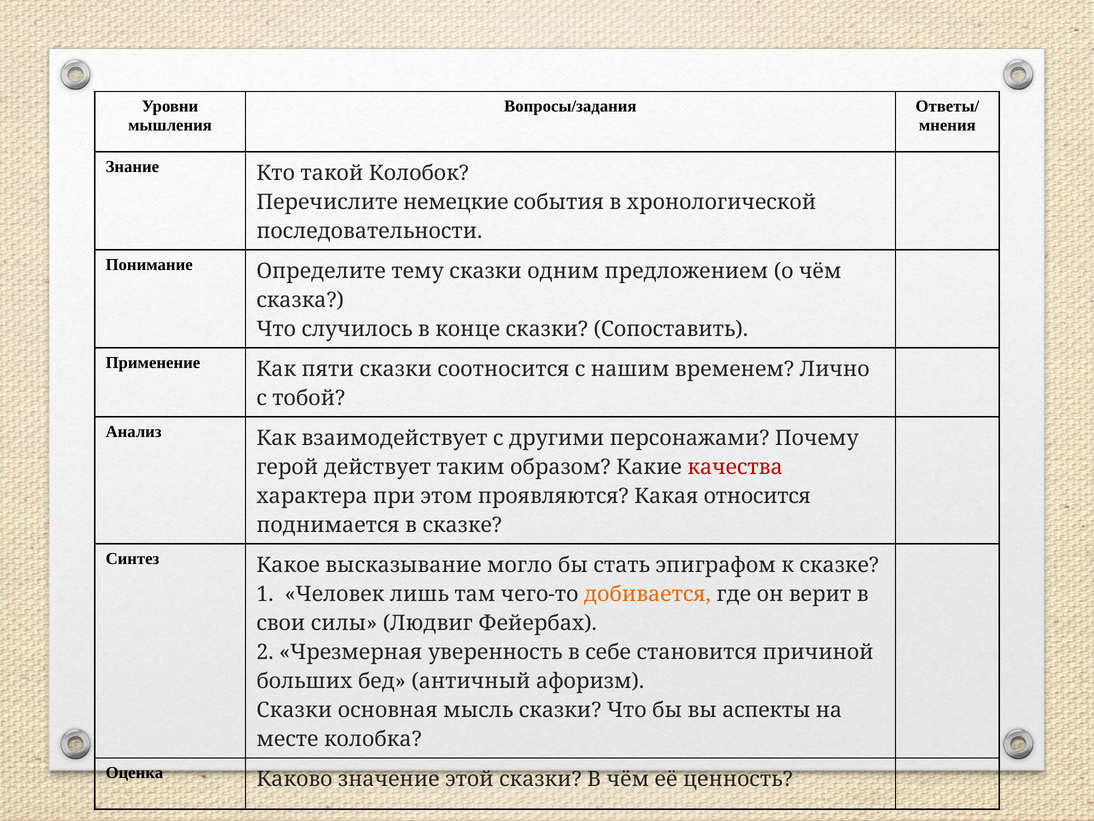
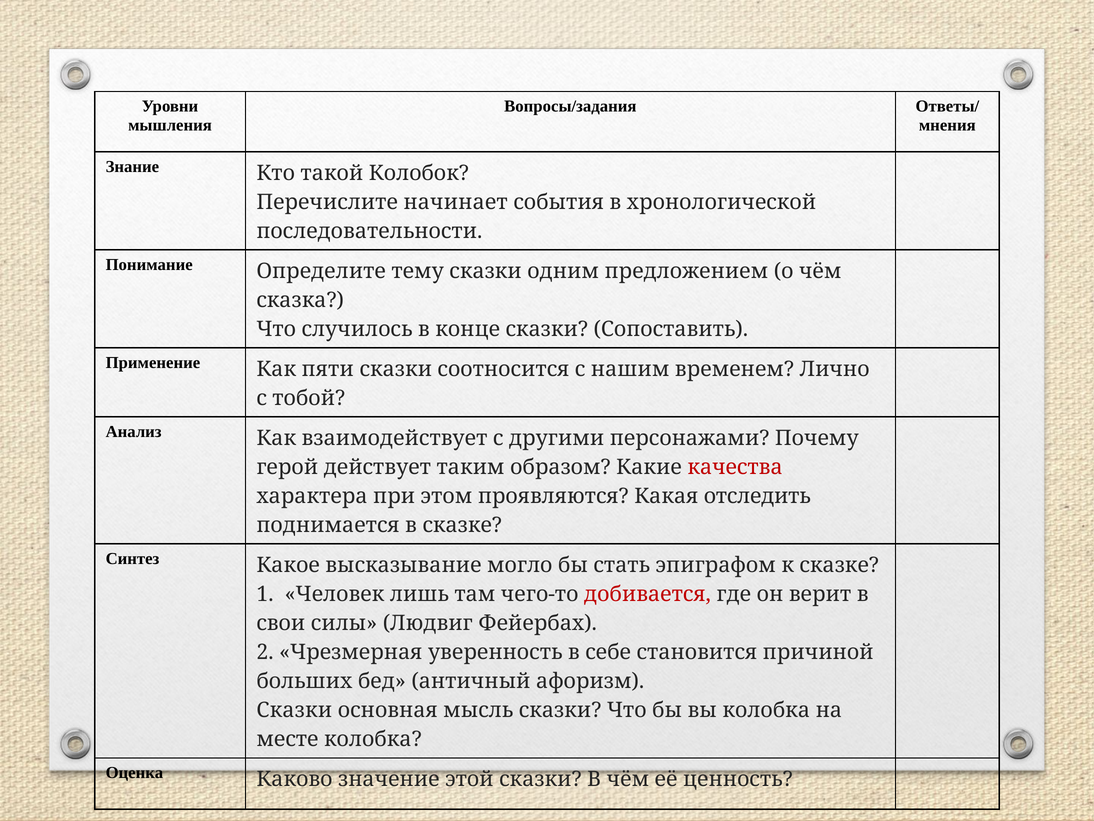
немецкие: немецкие -> начинает
относится: относится -> отследить
добивается colour: orange -> red
вы аспекты: аспекты -> колобка
